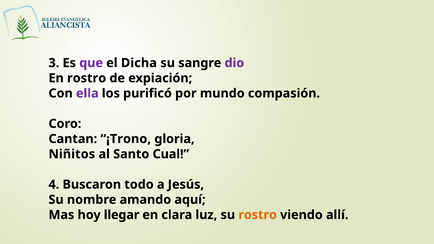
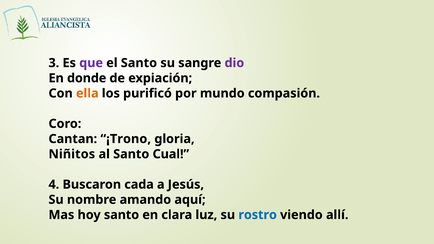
el Dicha: Dicha -> Santo
En rostro: rostro -> donde
ella colour: purple -> orange
todo: todo -> cada
hoy llegar: llegar -> santo
rostro at (258, 215) colour: orange -> blue
